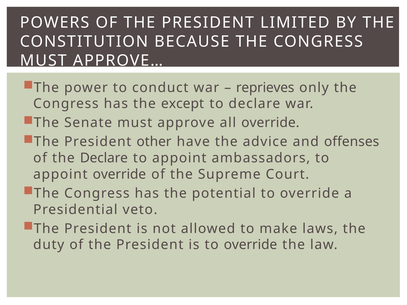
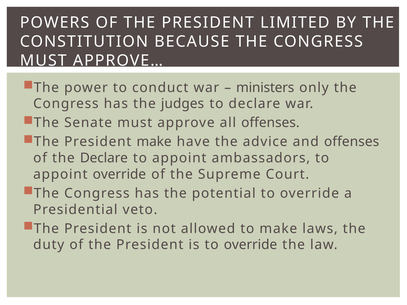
reprieves: reprieves -> ministers
except: except -> judges
all override: override -> offenses
President other: other -> make
